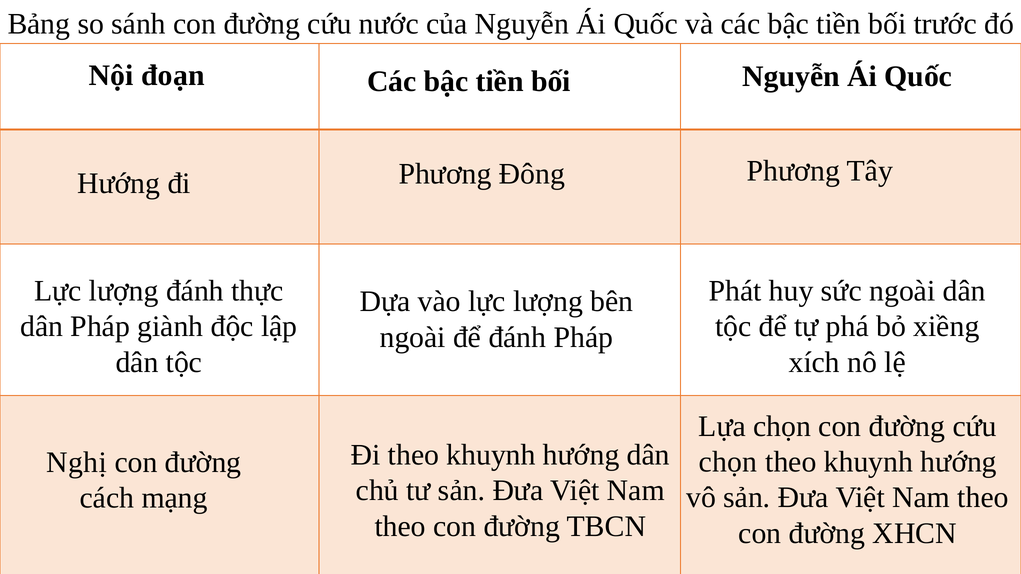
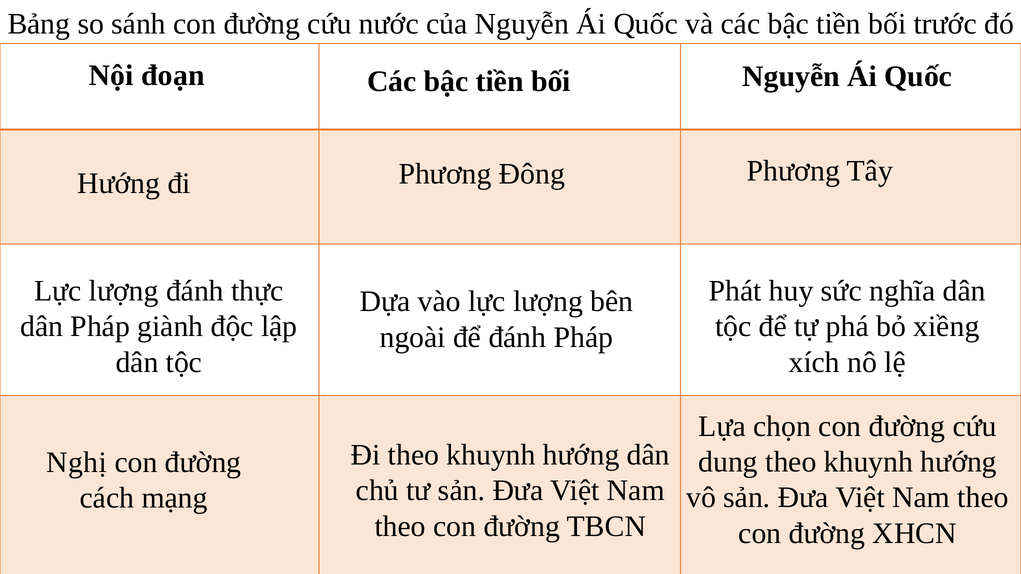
sức ngoài: ngoài -> nghĩa
chọn at (728, 462): chọn -> dung
